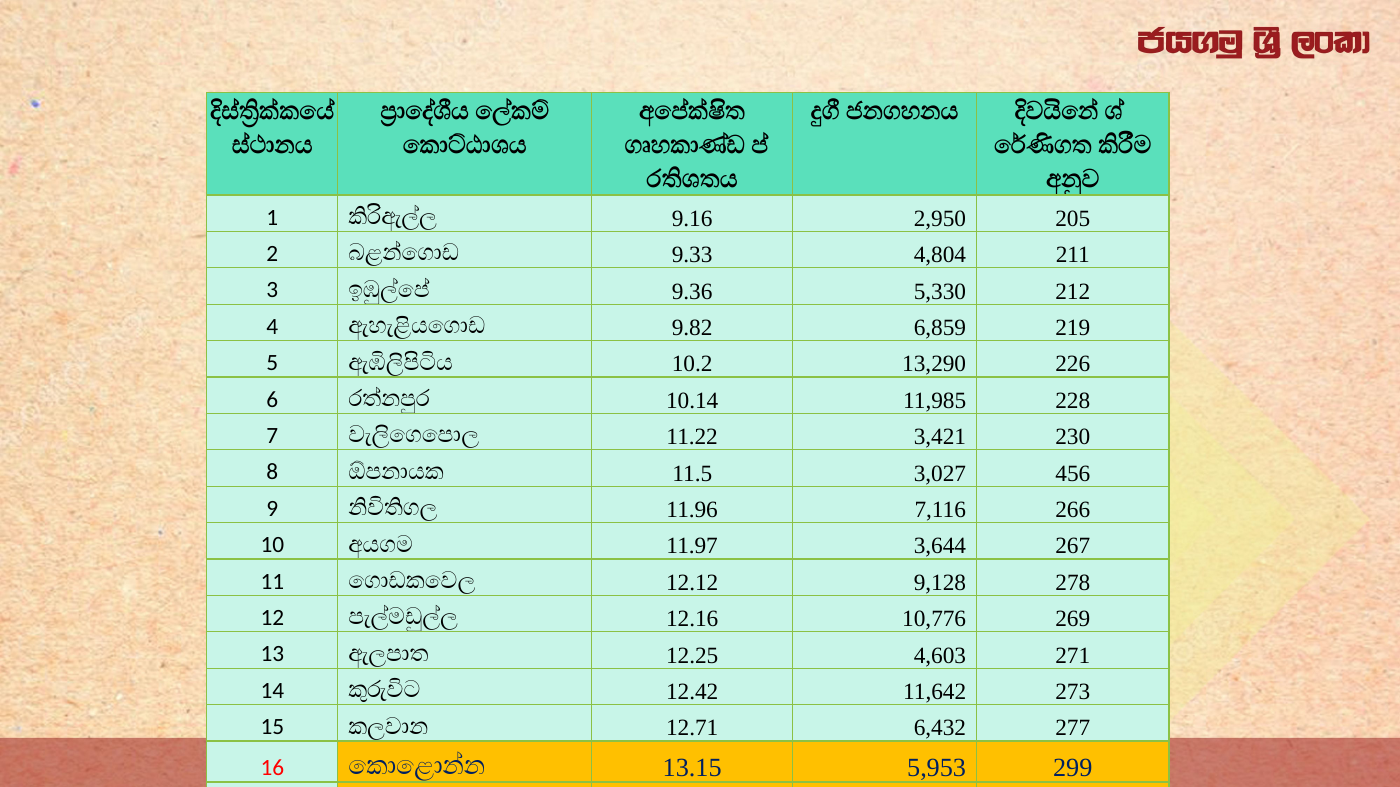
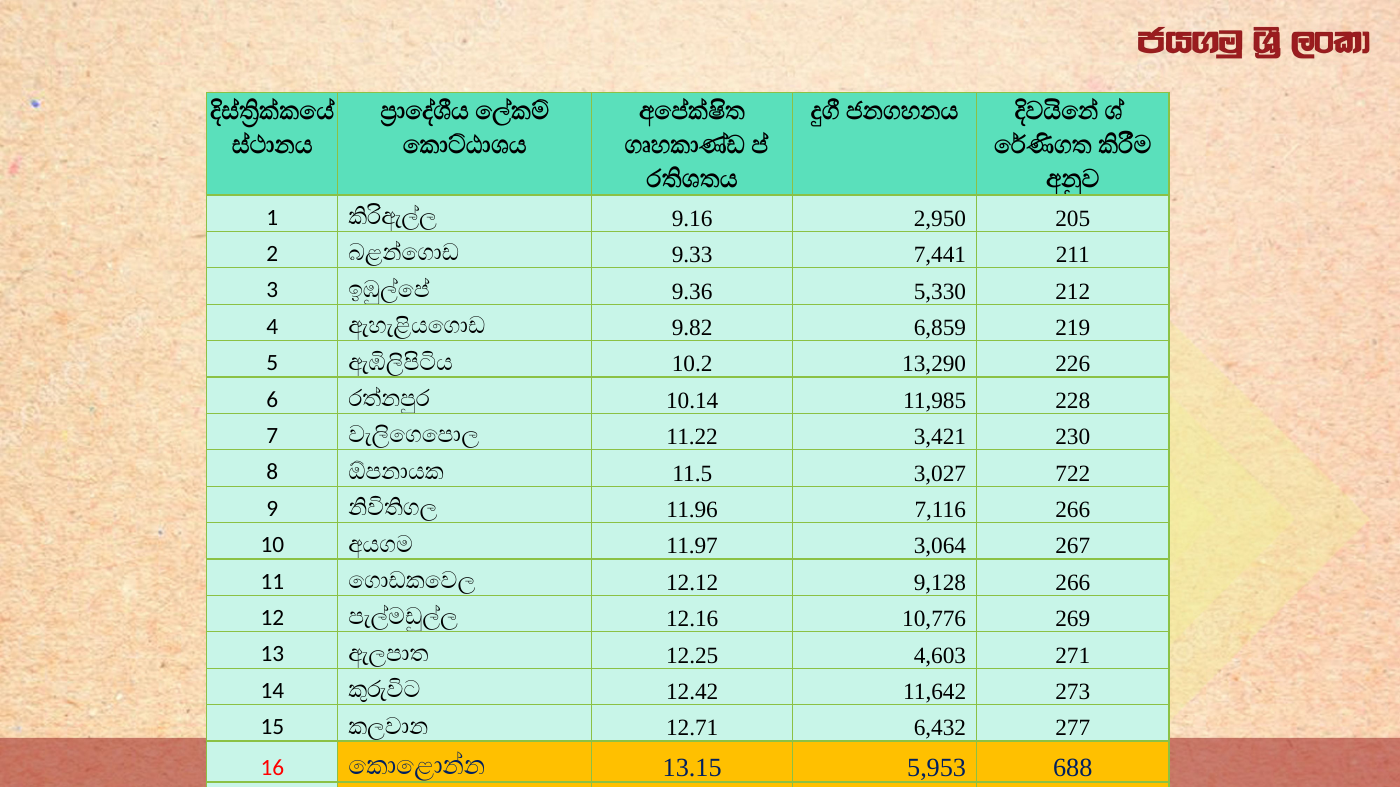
4,804: 4,804 -> 7,441
456: 456 -> 722
3,644: 3,644 -> 3,064
9,128 278: 278 -> 266
299: 299 -> 688
